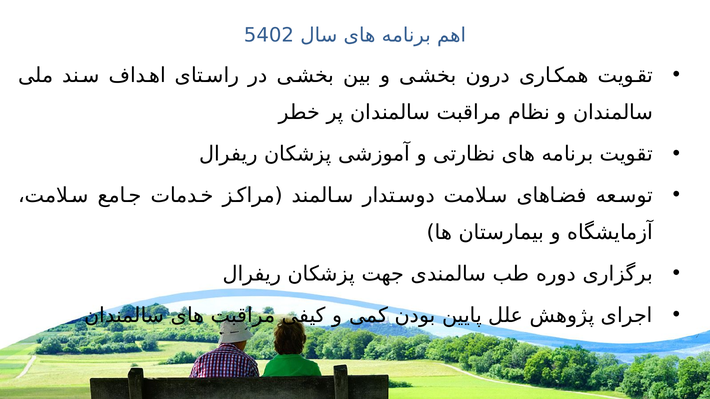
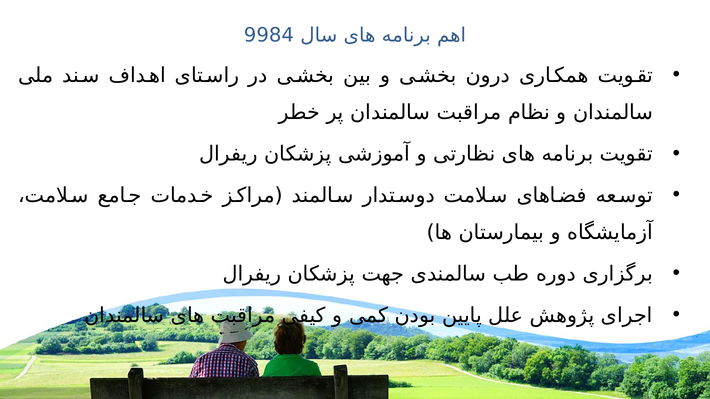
5402: 5402 -> 9984
